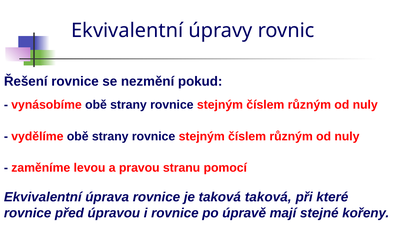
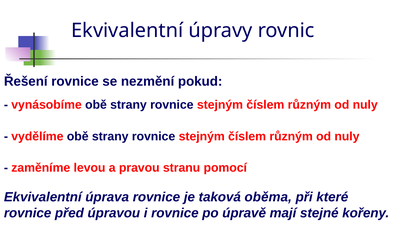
taková taková: taková -> oběma
